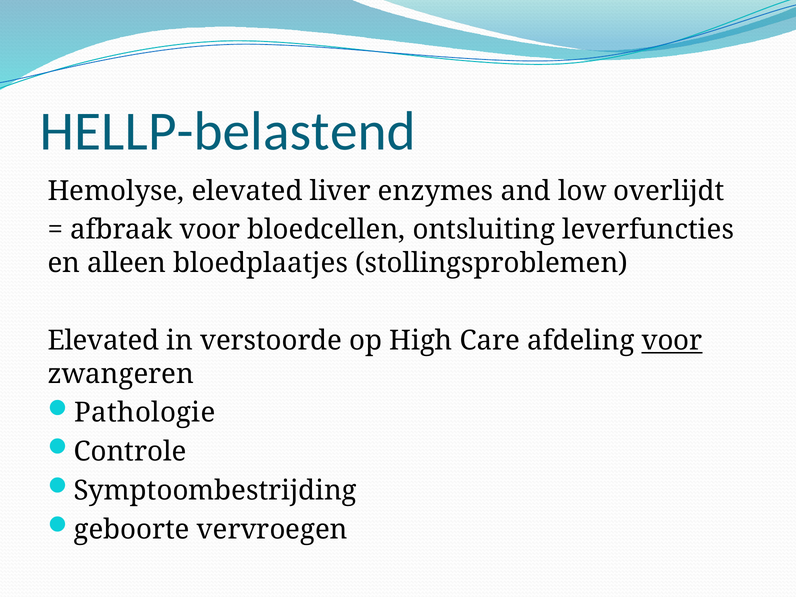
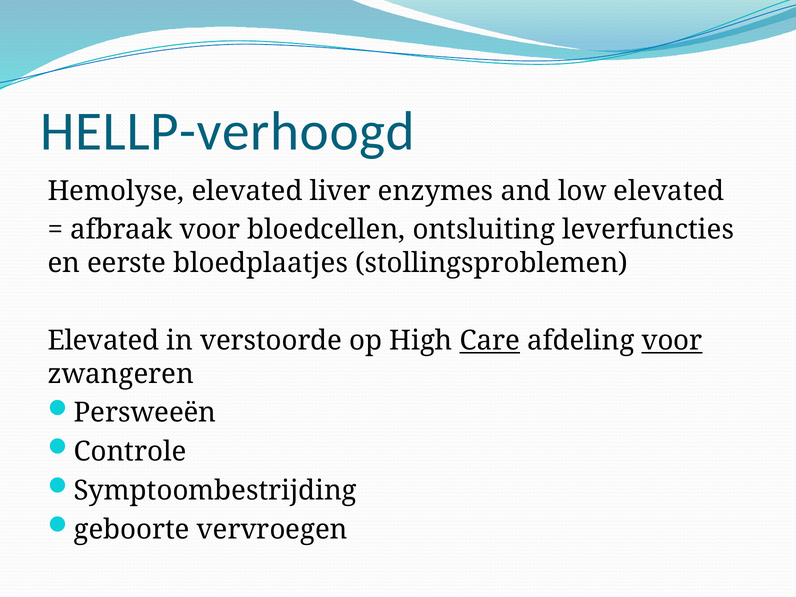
HELLP-belastend: HELLP-belastend -> HELLP-verhoogd
low overlijdt: overlijdt -> elevated
alleen: alleen -> eerste
Care underline: none -> present
Pathologie: Pathologie -> Persweeën
